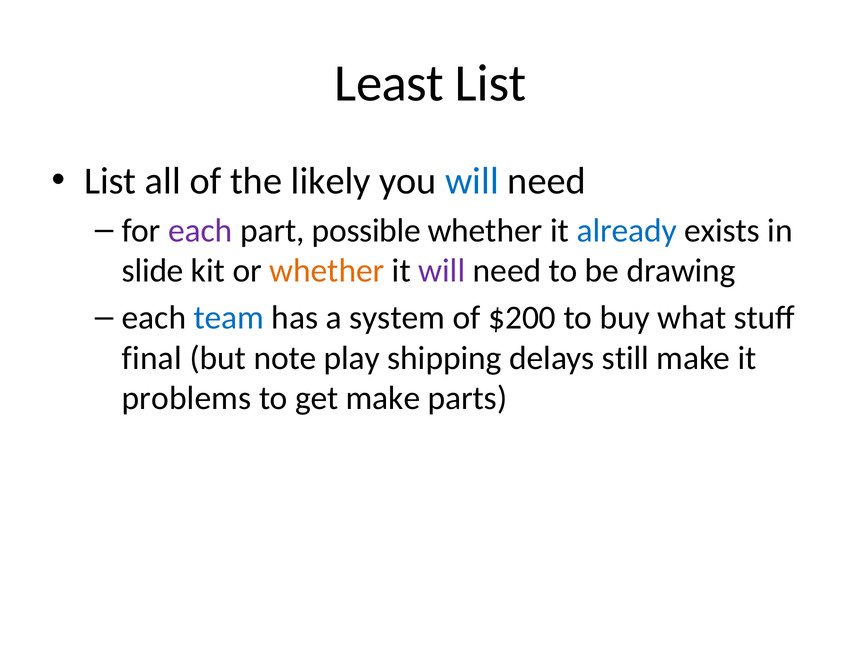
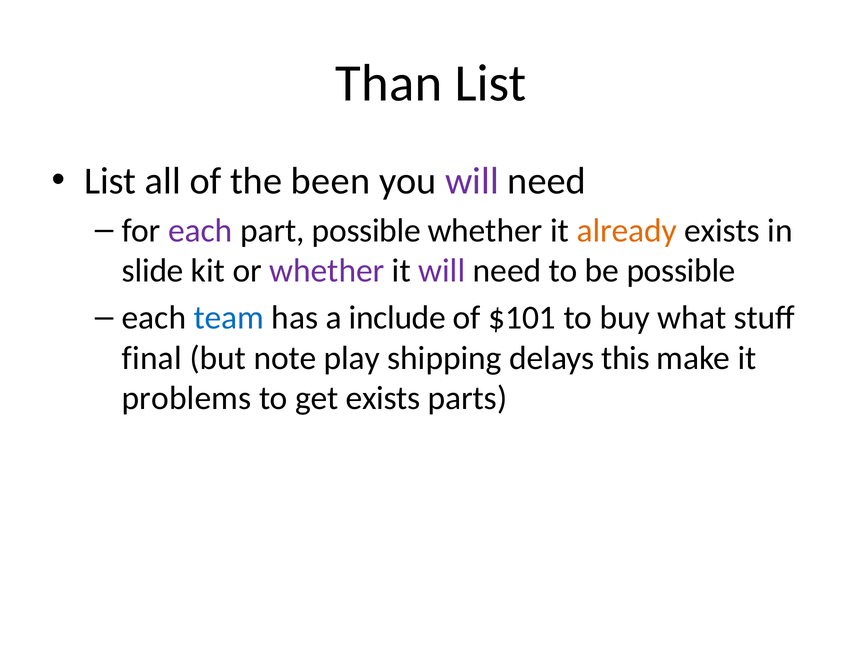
Least: Least -> Than
likely: likely -> been
will at (472, 181) colour: blue -> purple
already colour: blue -> orange
whether at (327, 271) colour: orange -> purple
be drawing: drawing -> possible
system: system -> include
$200: $200 -> $101
still: still -> this
get make: make -> exists
